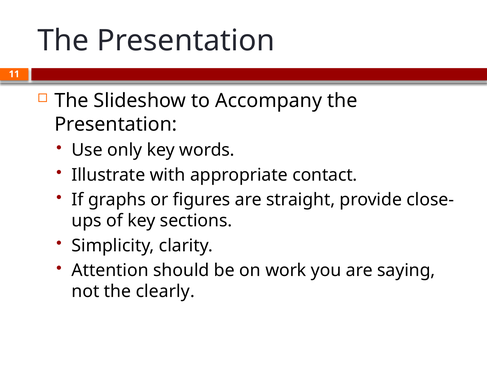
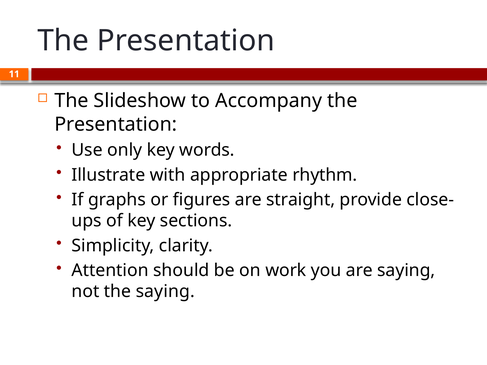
contact: contact -> rhythm
the clearly: clearly -> saying
